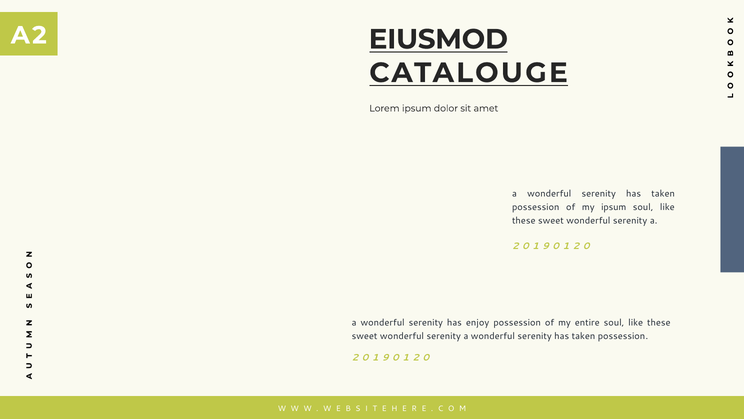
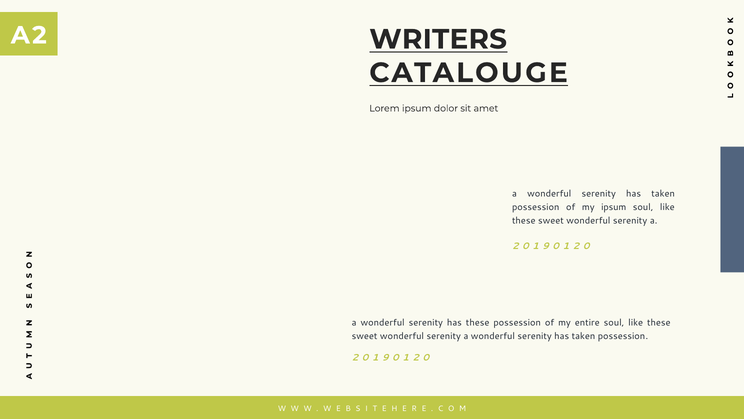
EIUSMOD: EIUSMOD -> WRITERS
has enjoy: enjoy -> these
